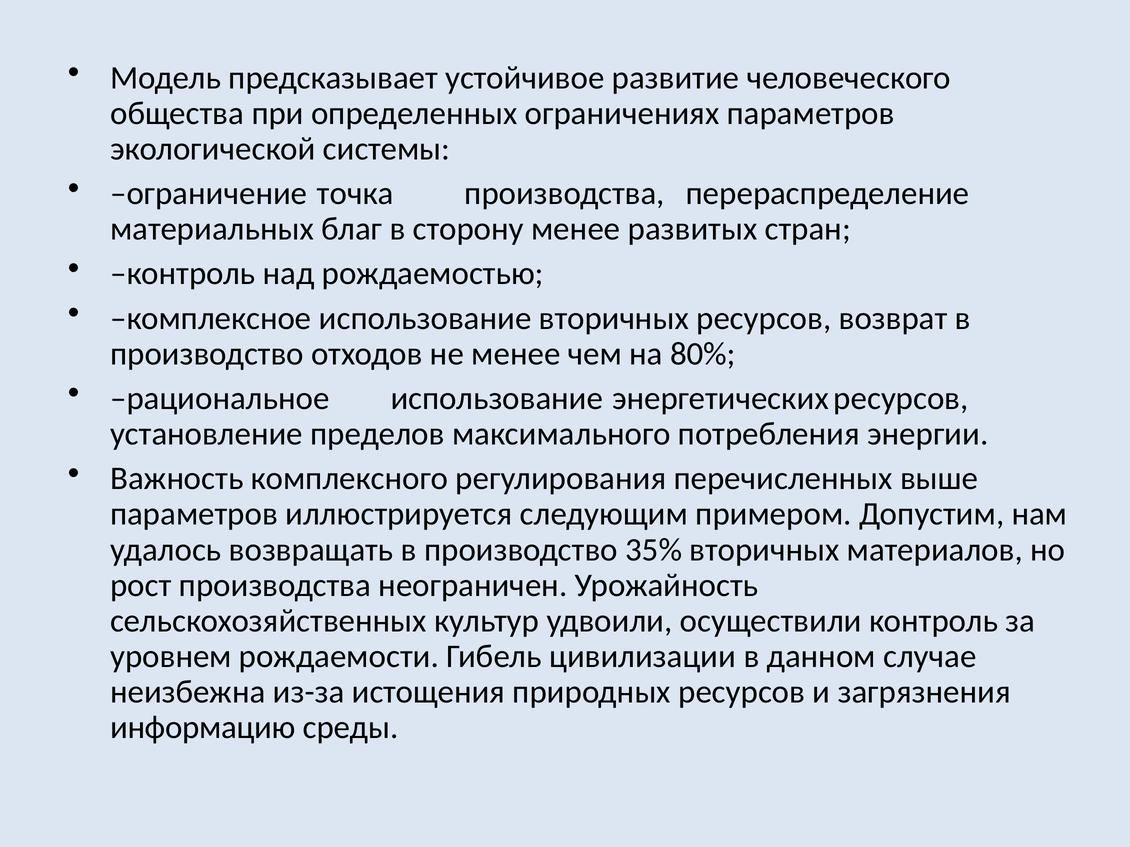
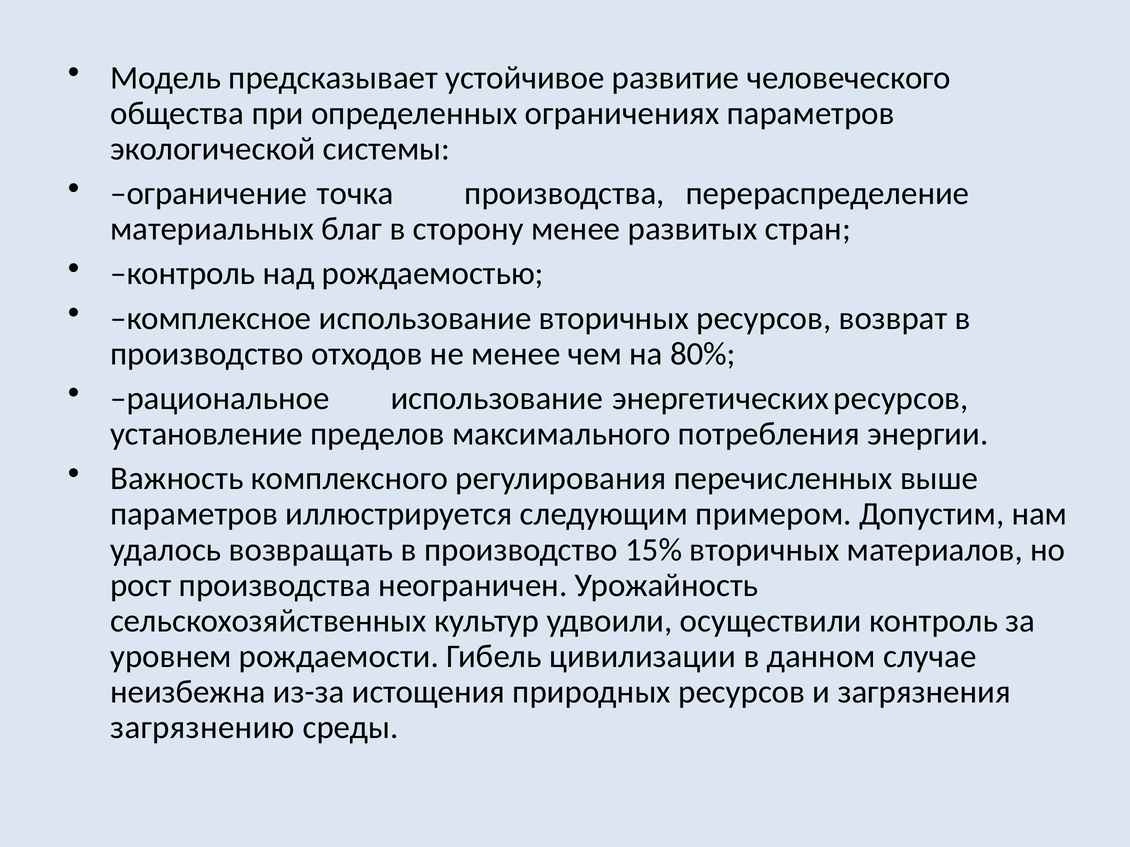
35%: 35% -> 15%
информацию: информацию -> загрязнению
